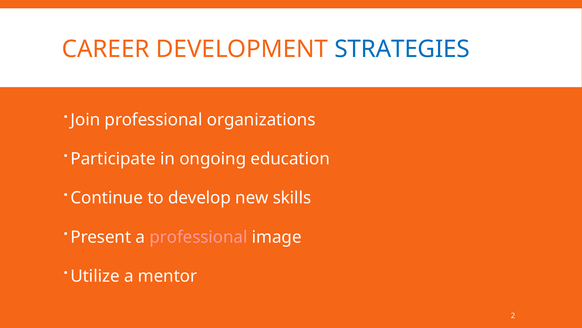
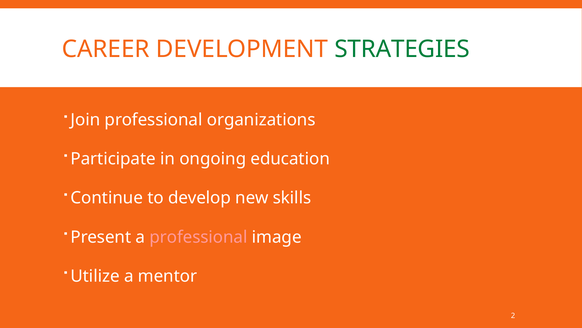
STRATEGIES colour: blue -> green
